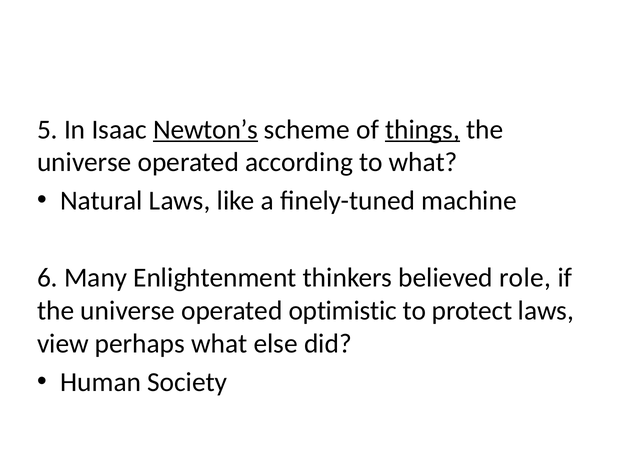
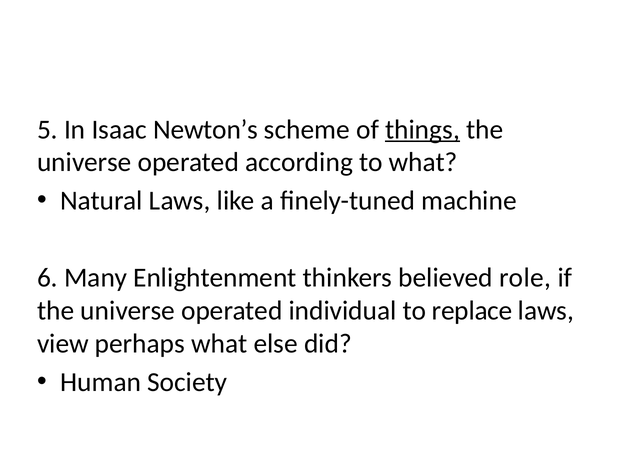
Newton’s underline: present -> none
optimistic: optimistic -> individual
protect: protect -> replace
